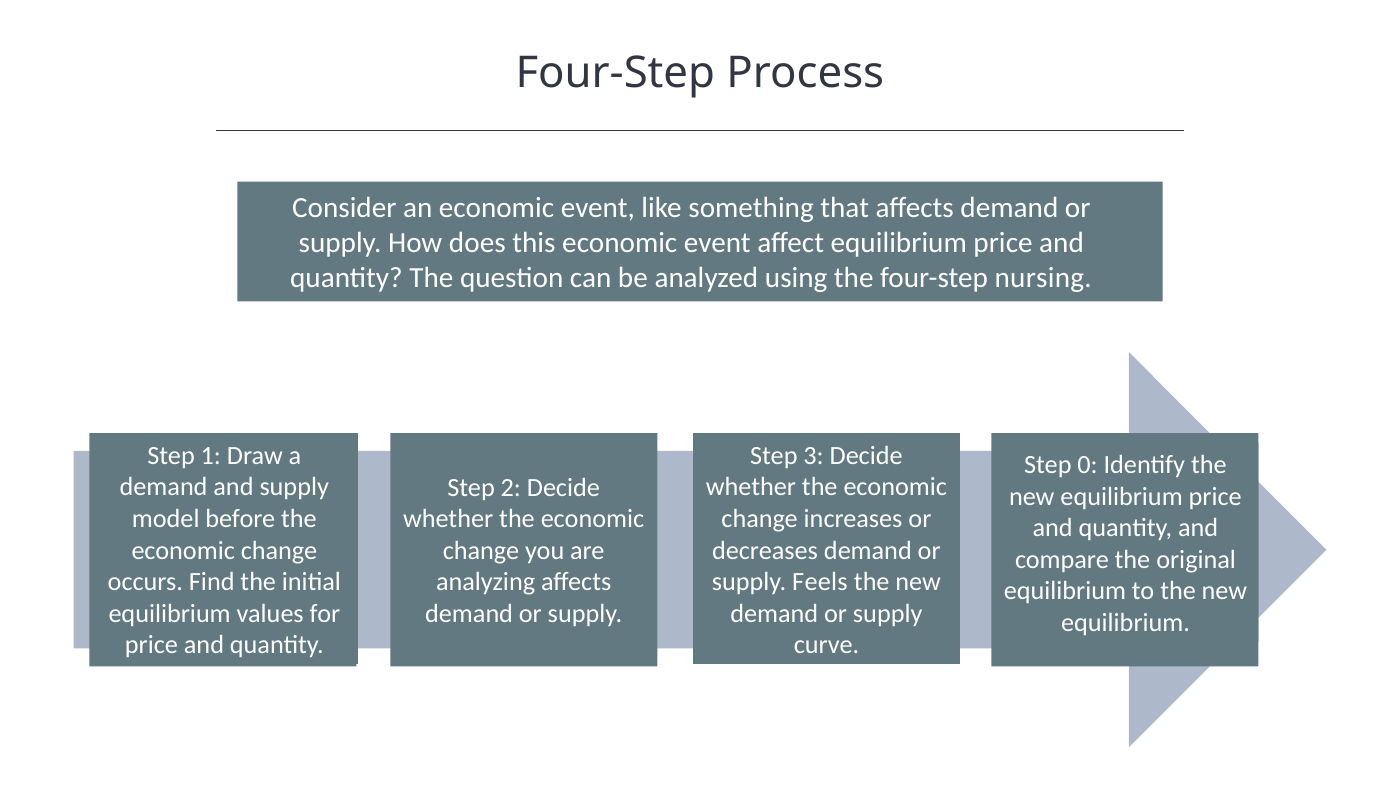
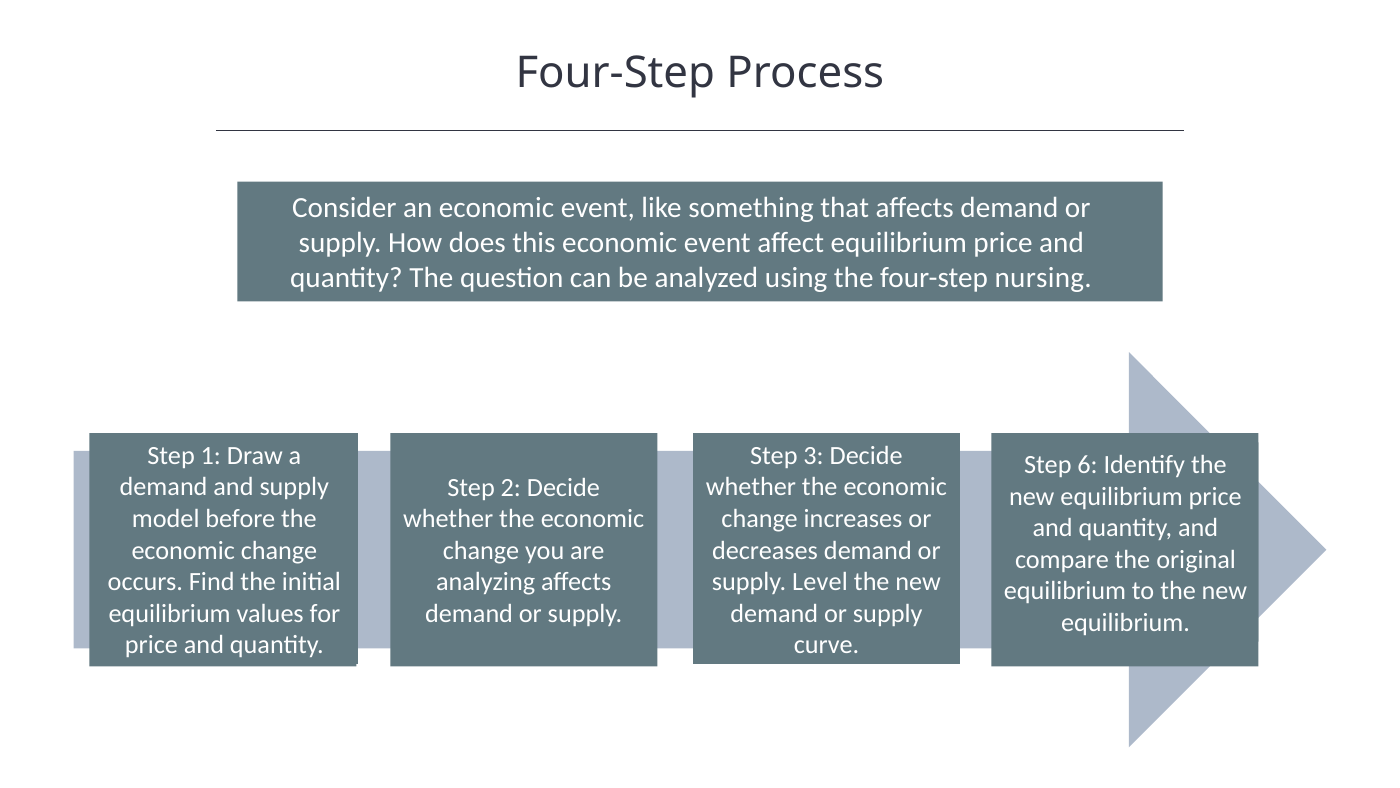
0: 0 -> 6
Feels: Feels -> Level
